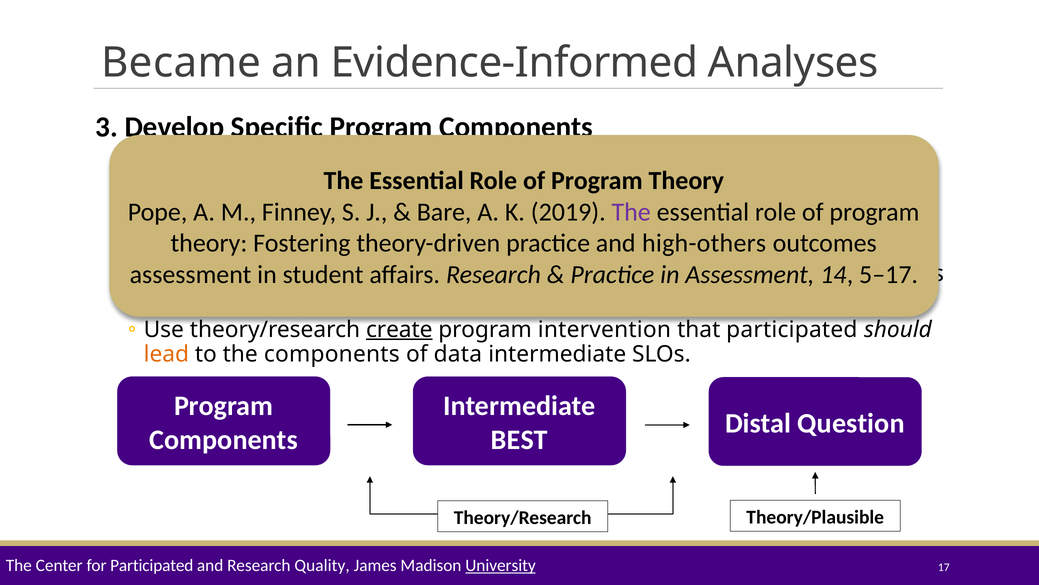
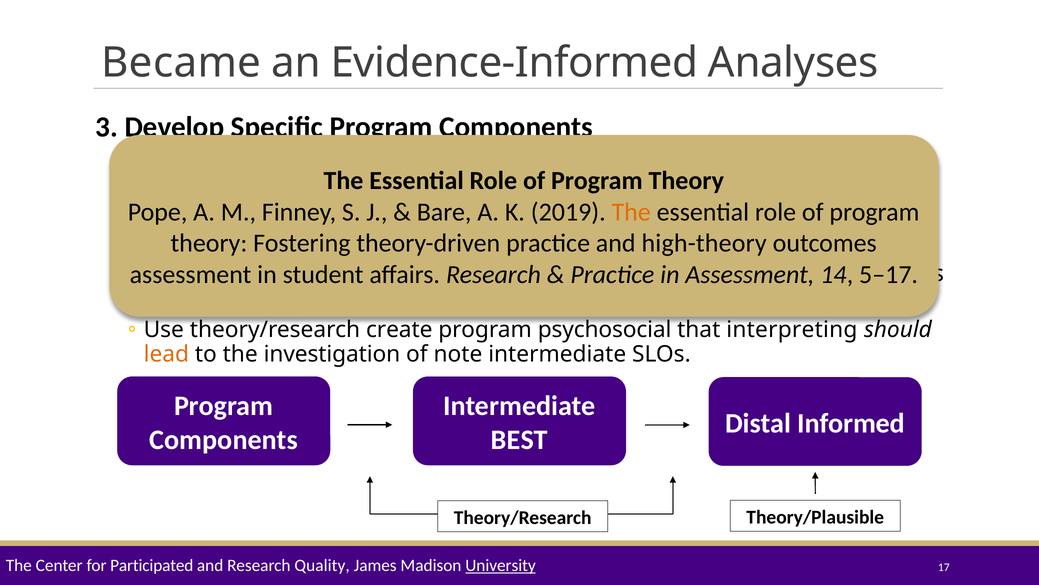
The at (631, 212) colour: purple -> orange
high-others: high-others -> high-theory
create underline: present -> none
intervention: intervention -> psychosocial
that participated: participated -> interpreting
the components: components -> investigation
data: data -> note
Question: Question -> Informed
